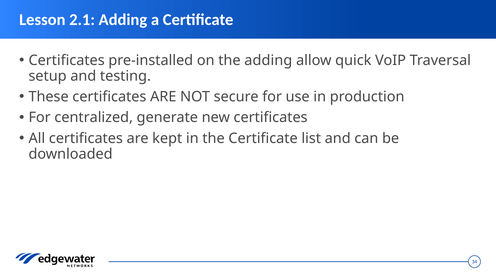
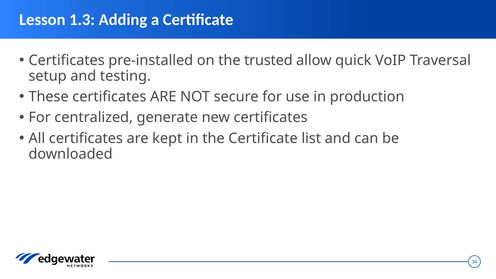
2.1: 2.1 -> 1.3
the adding: adding -> trusted
